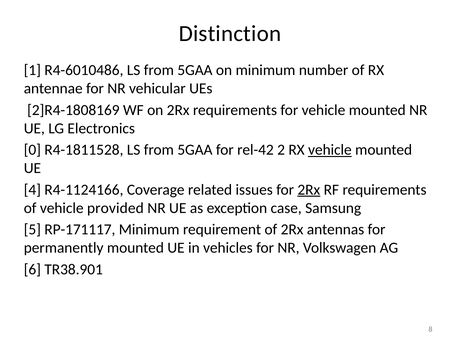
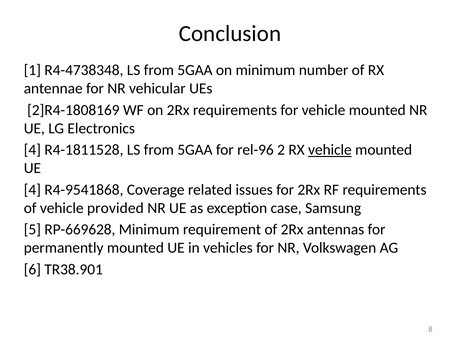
Distinction: Distinction -> Conclusion
R4-6010486: R4-6010486 -> R4-4738348
0 at (32, 150): 0 -> 4
rel-42: rel-42 -> rel-96
R4-1124166: R4-1124166 -> R4-9541868
2Rx at (309, 190) underline: present -> none
RP-171117: RP-171117 -> RP-669628
